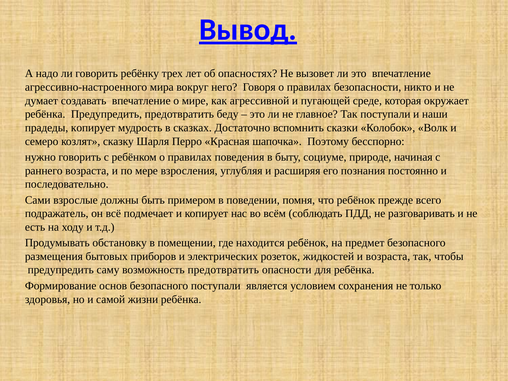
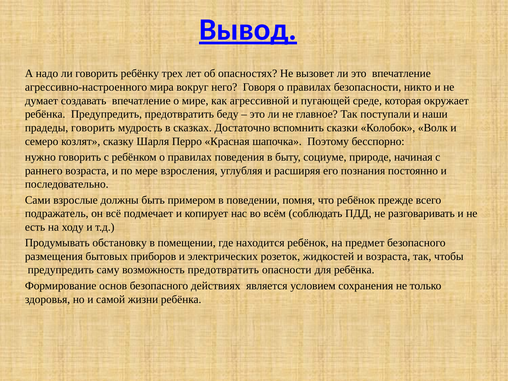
прадеды копирует: копирует -> говорить
безопасного поступали: поступали -> действиях
